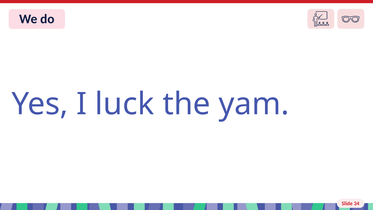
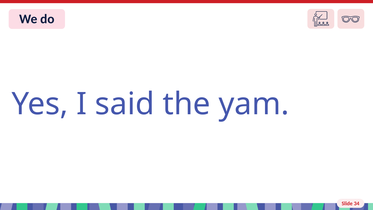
luck: luck -> said
